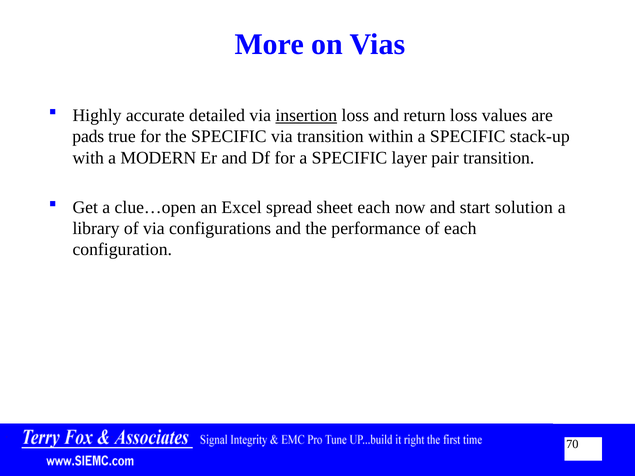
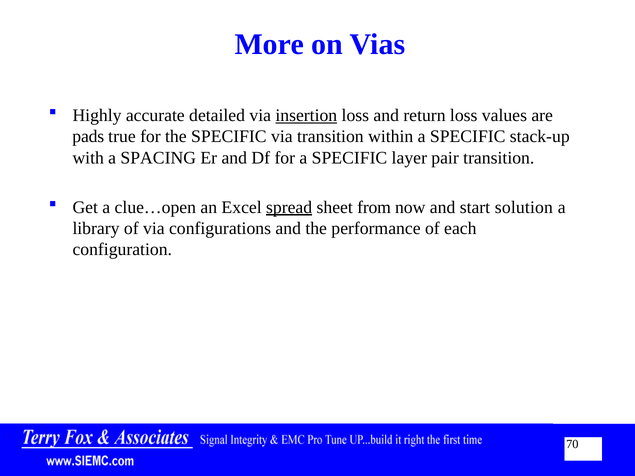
MODERN: MODERN -> SPACING
spread underline: none -> present
sheet each: each -> from
